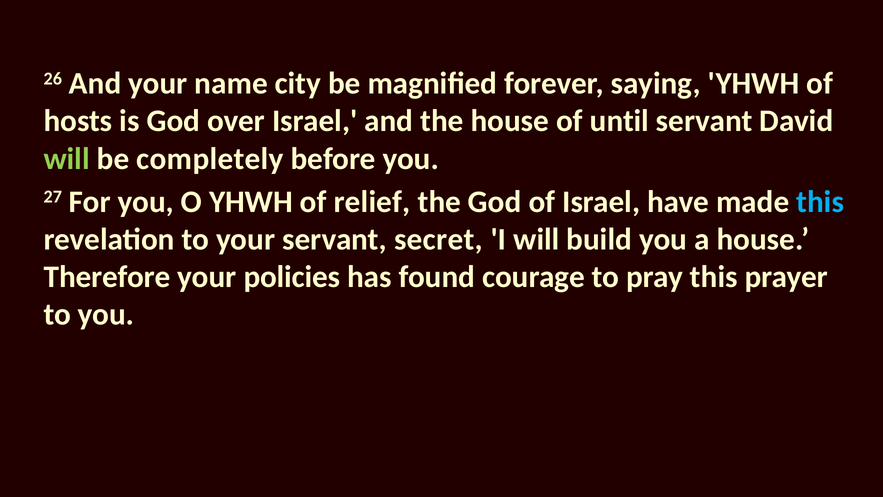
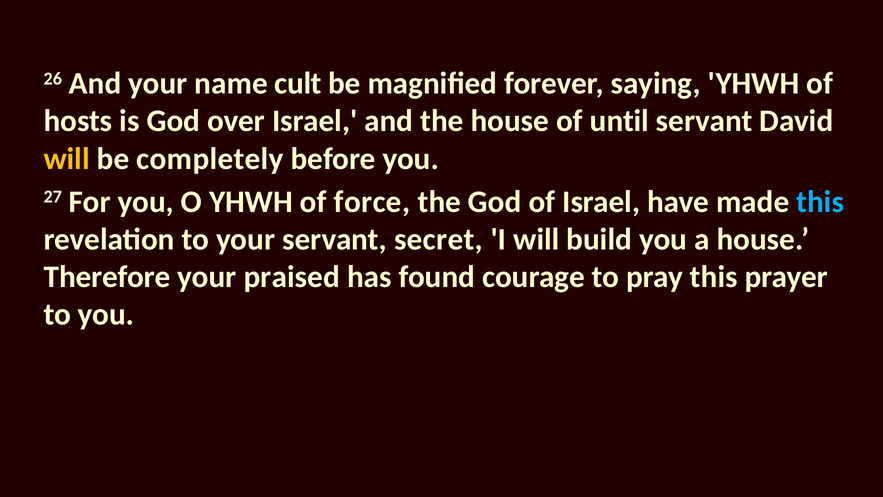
city: city -> cult
will at (67, 159) colour: light green -> yellow
relief: relief -> force
policies: policies -> praised
